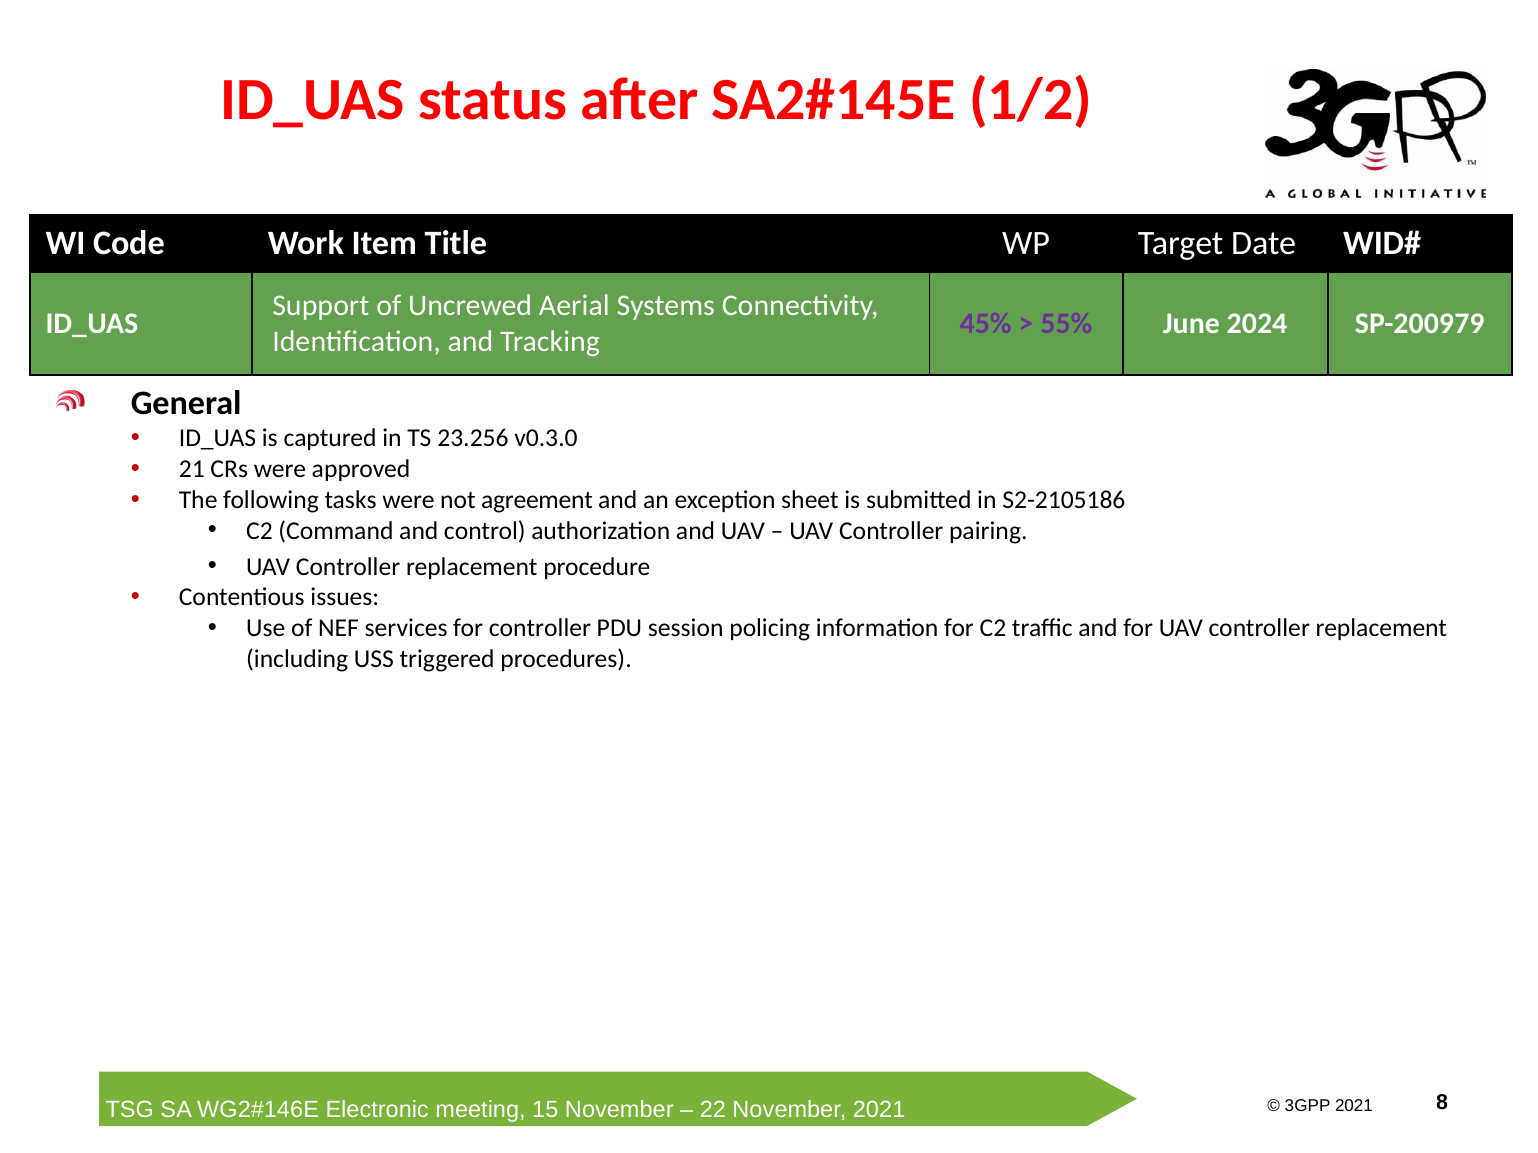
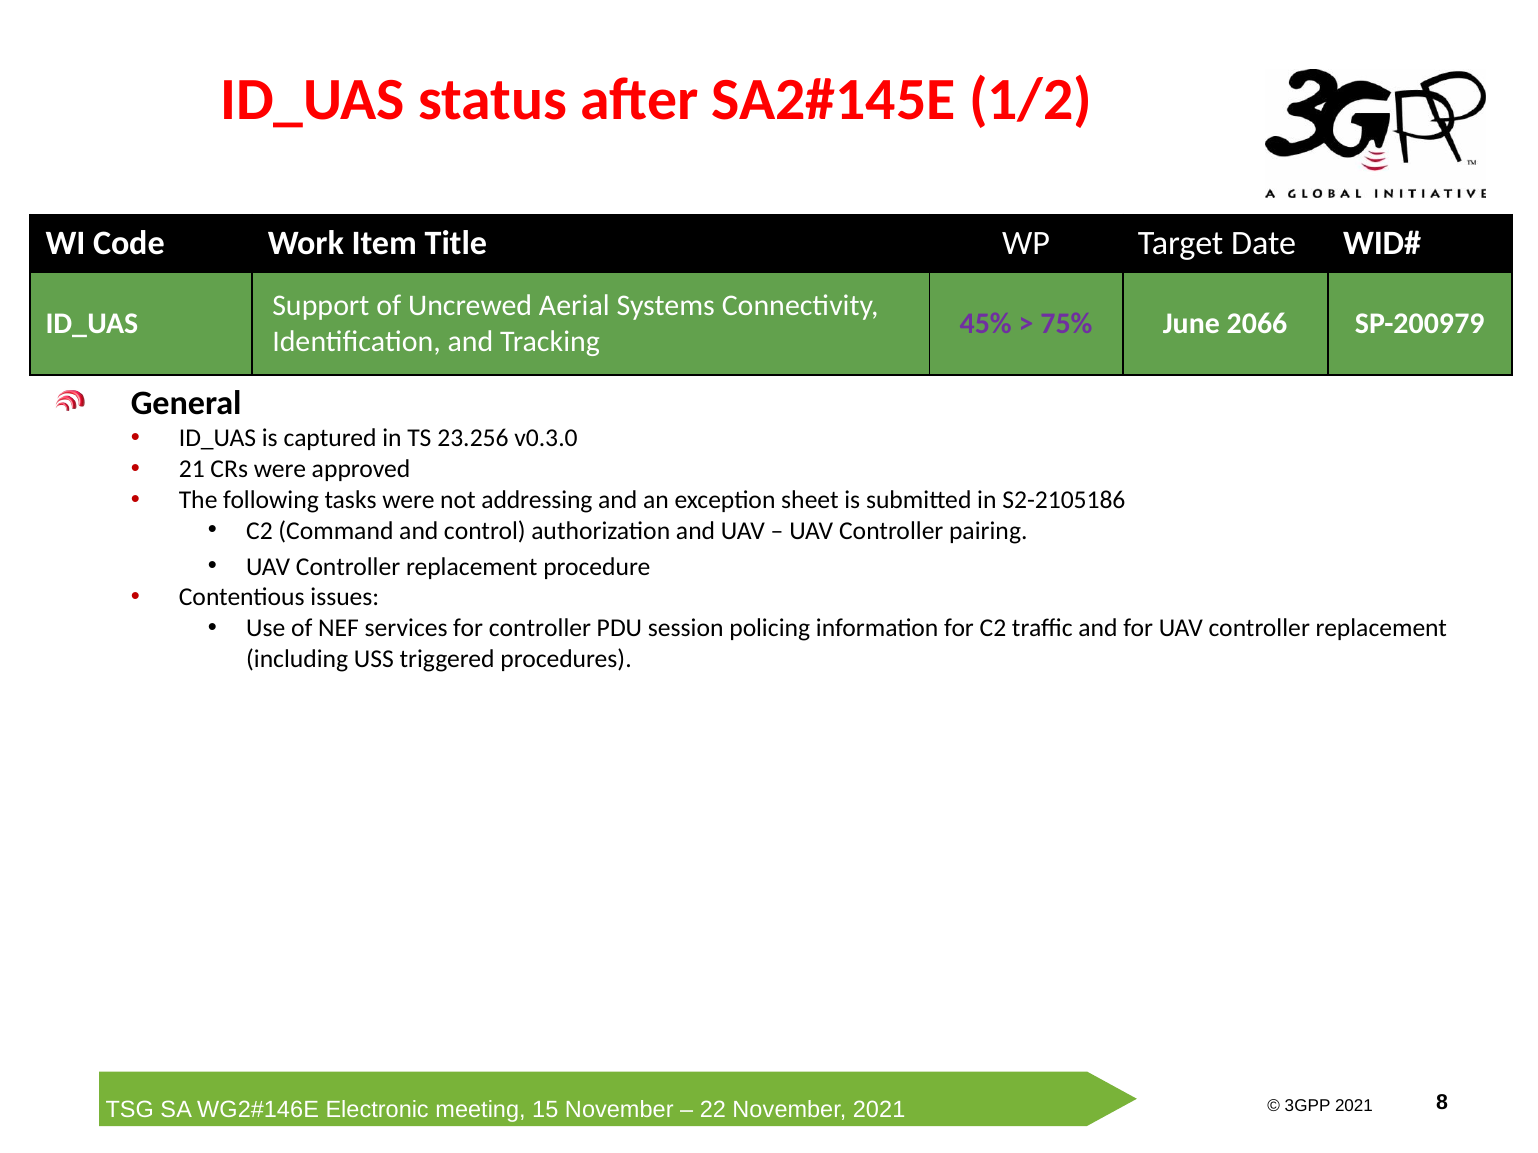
55%: 55% -> 75%
2024: 2024 -> 2066
agreement: agreement -> addressing
